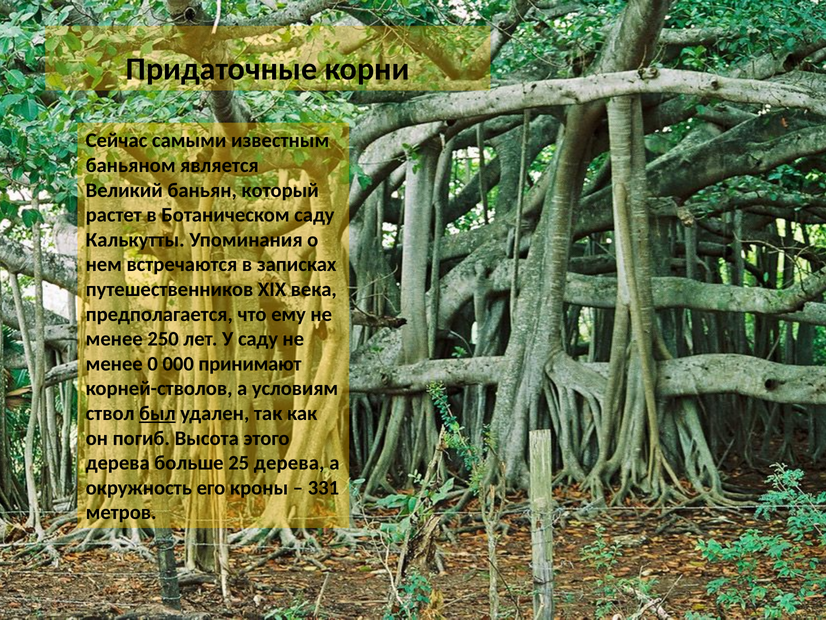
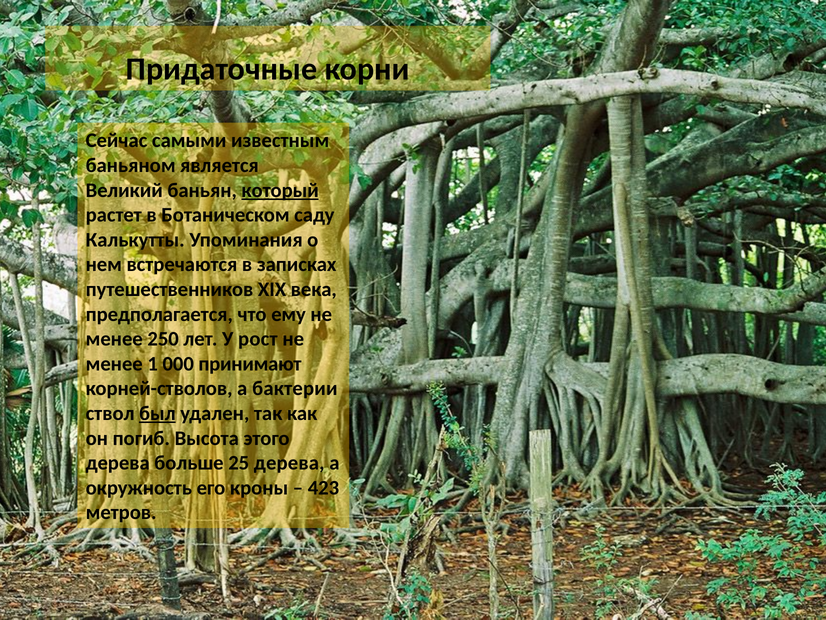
который underline: none -> present
У саду: саду -> рост
0: 0 -> 1
условиям: условиям -> бактерии
331: 331 -> 423
